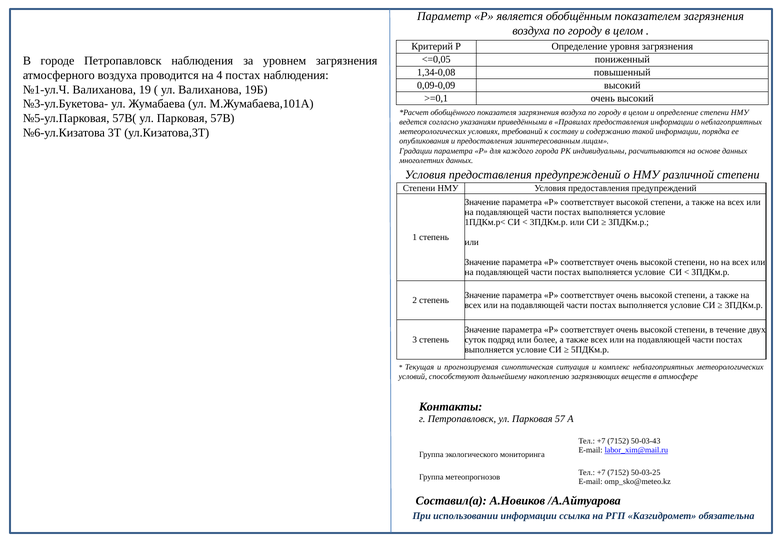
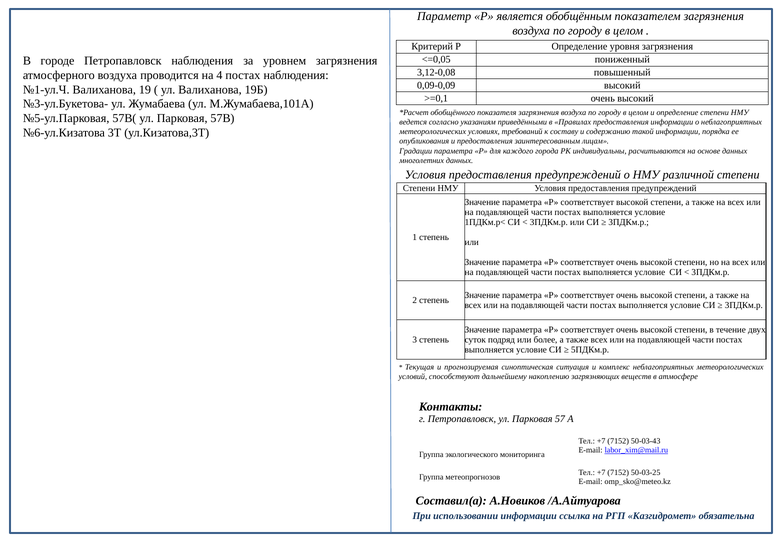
1,34-0,08: 1,34-0,08 -> 3,12-0,08
